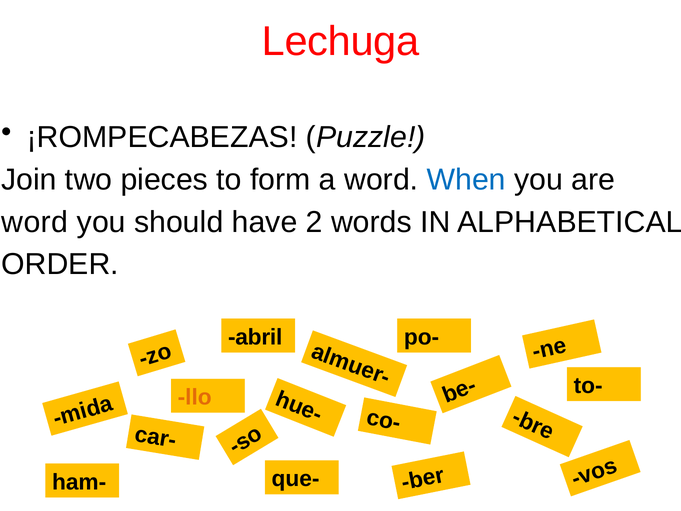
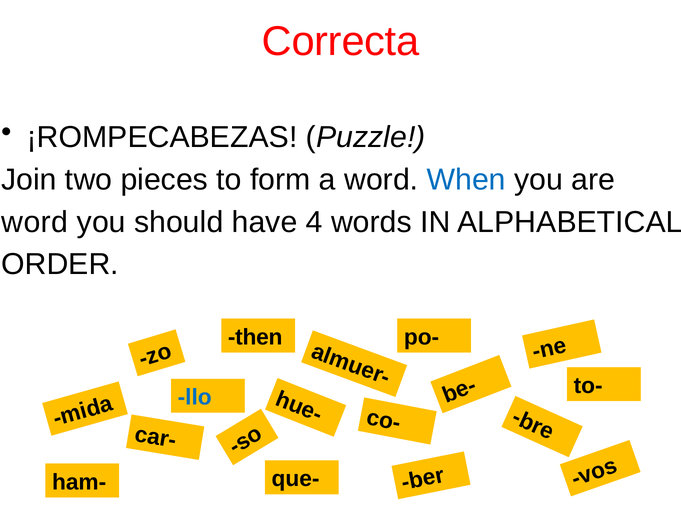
Lechuga: Lechuga -> Correcta
2: 2 -> 4
abril: abril -> then
llo colour: orange -> blue
